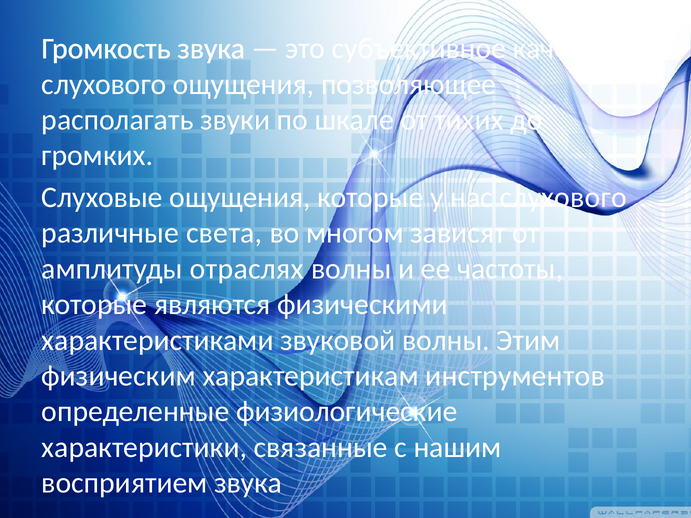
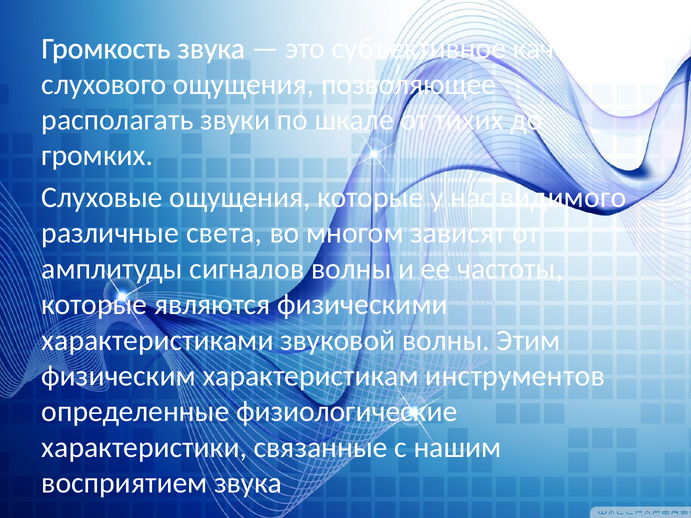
нас слухового: слухового -> видимого
отраслях: отраслях -> сигналов
